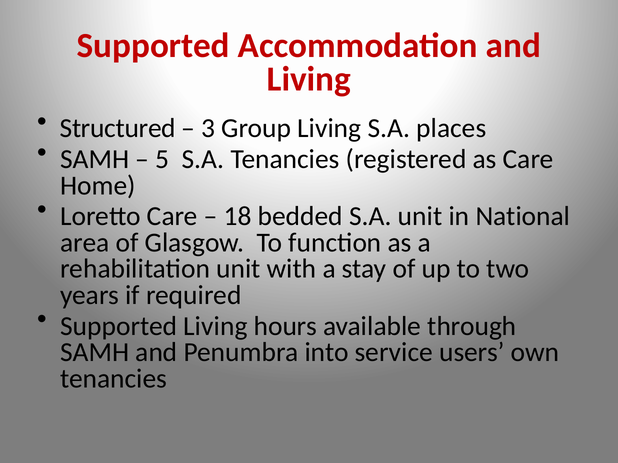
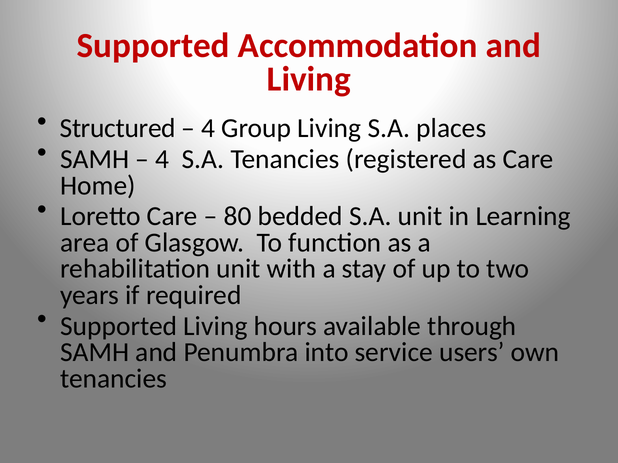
3 at (208, 129): 3 -> 4
5 at (162, 159): 5 -> 4
18: 18 -> 80
National: National -> Learning
